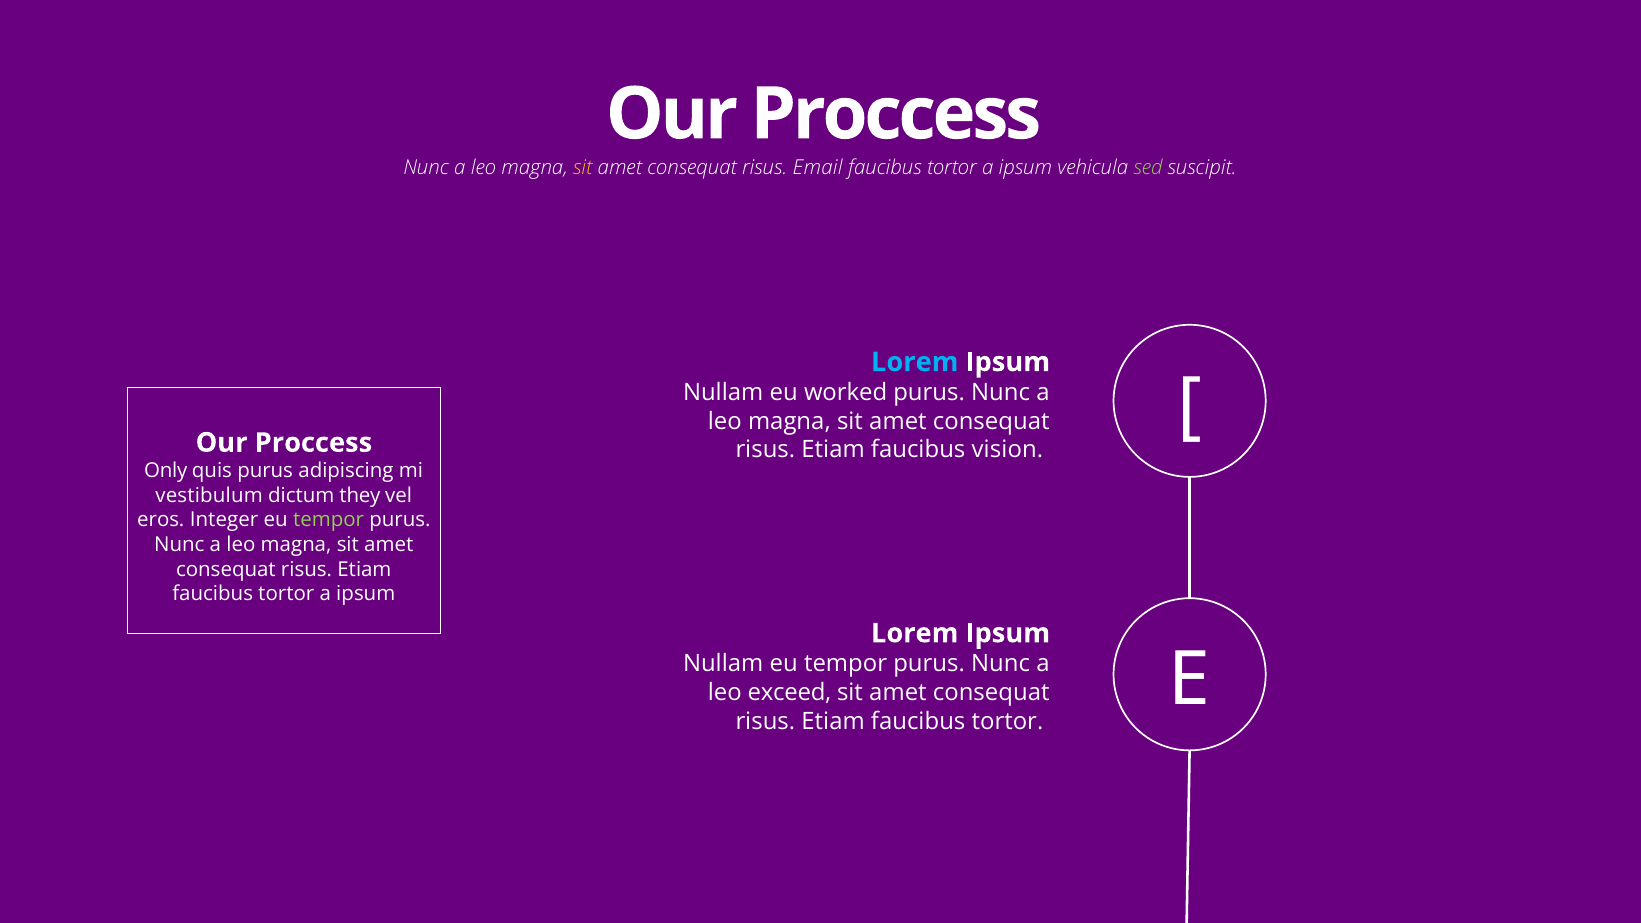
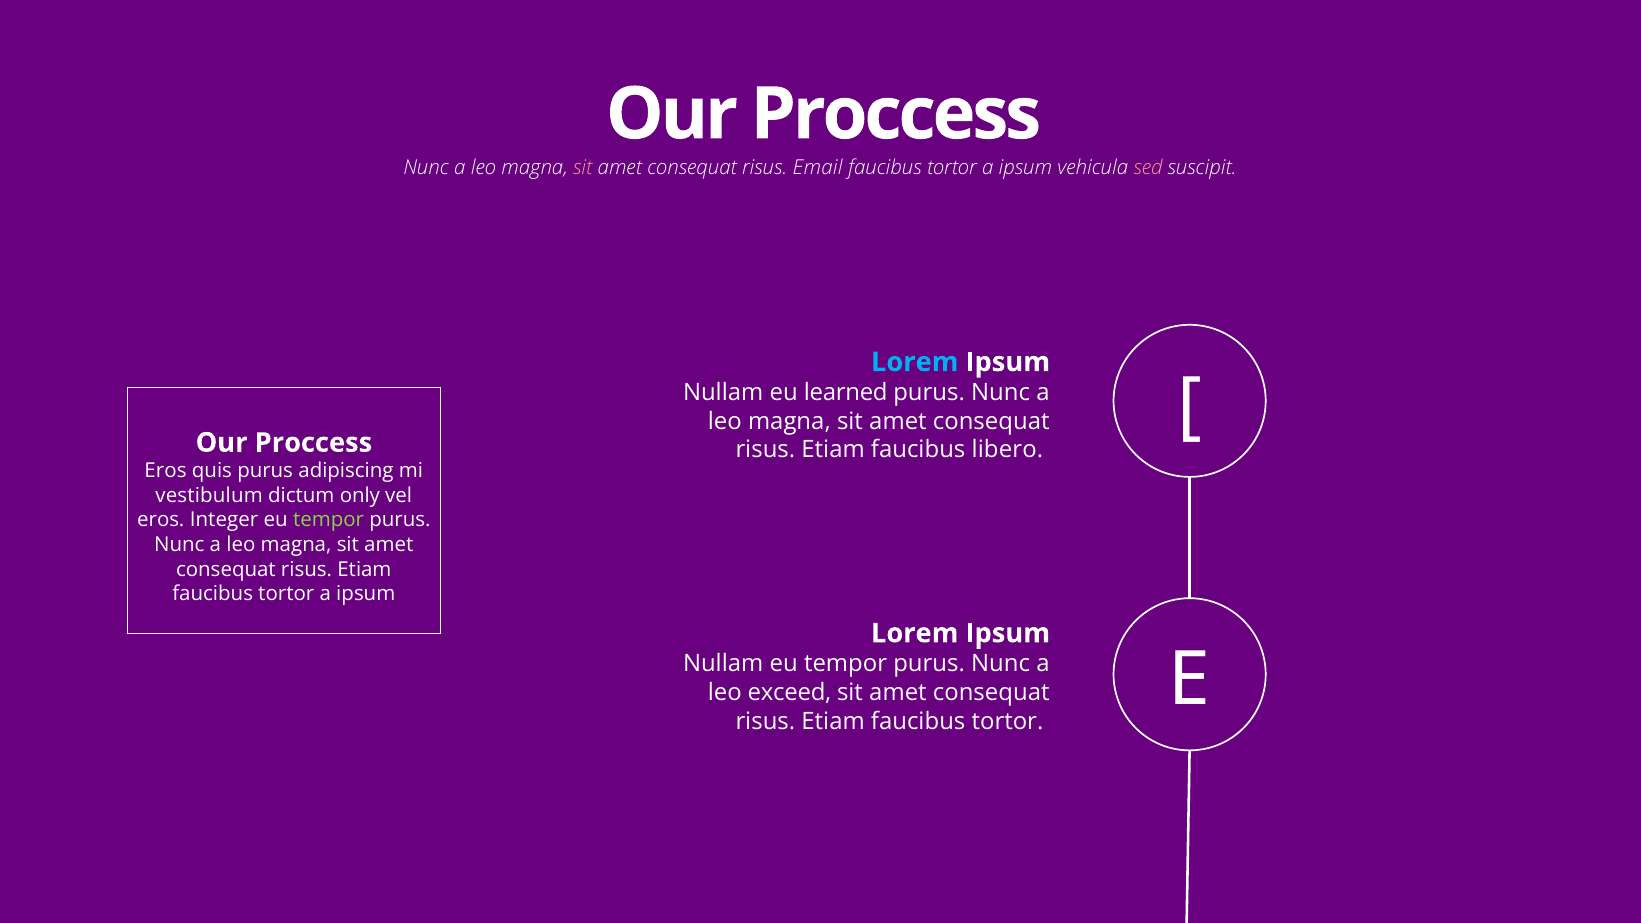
sit at (583, 168) colour: yellow -> pink
sed colour: light green -> pink
worked: worked -> learned
vision: vision -> libero
Only at (166, 471): Only -> Eros
they: they -> only
